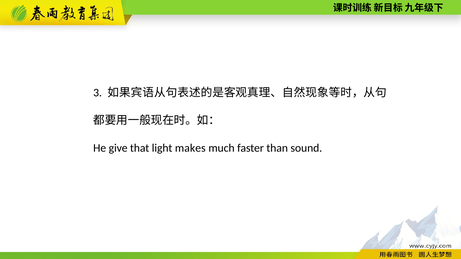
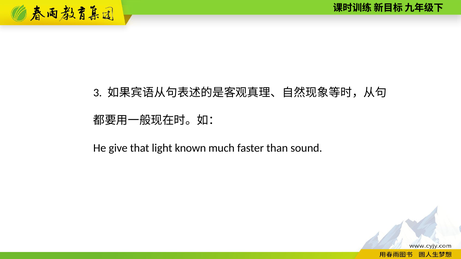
makes: makes -> known
